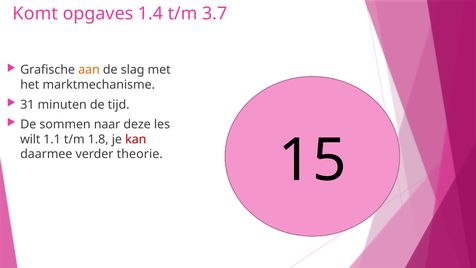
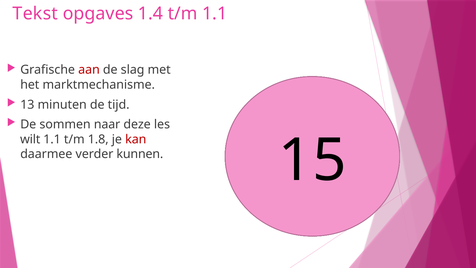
Komt: Komt -> Tekst
t/m 3.7: 3.7 -> 1.1
aan colour: orange -> red
31 at (27, 104): 31 -> 13
theorie: theorie -> kunnen
